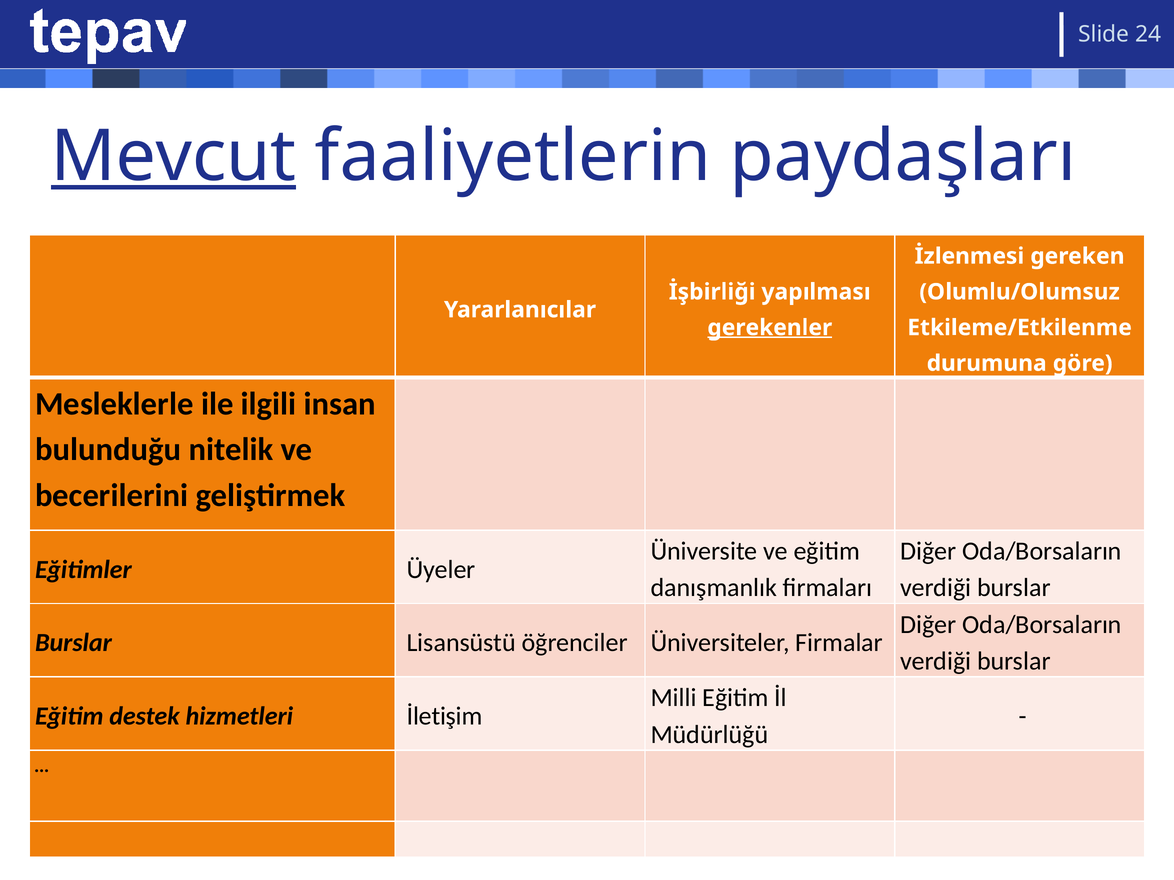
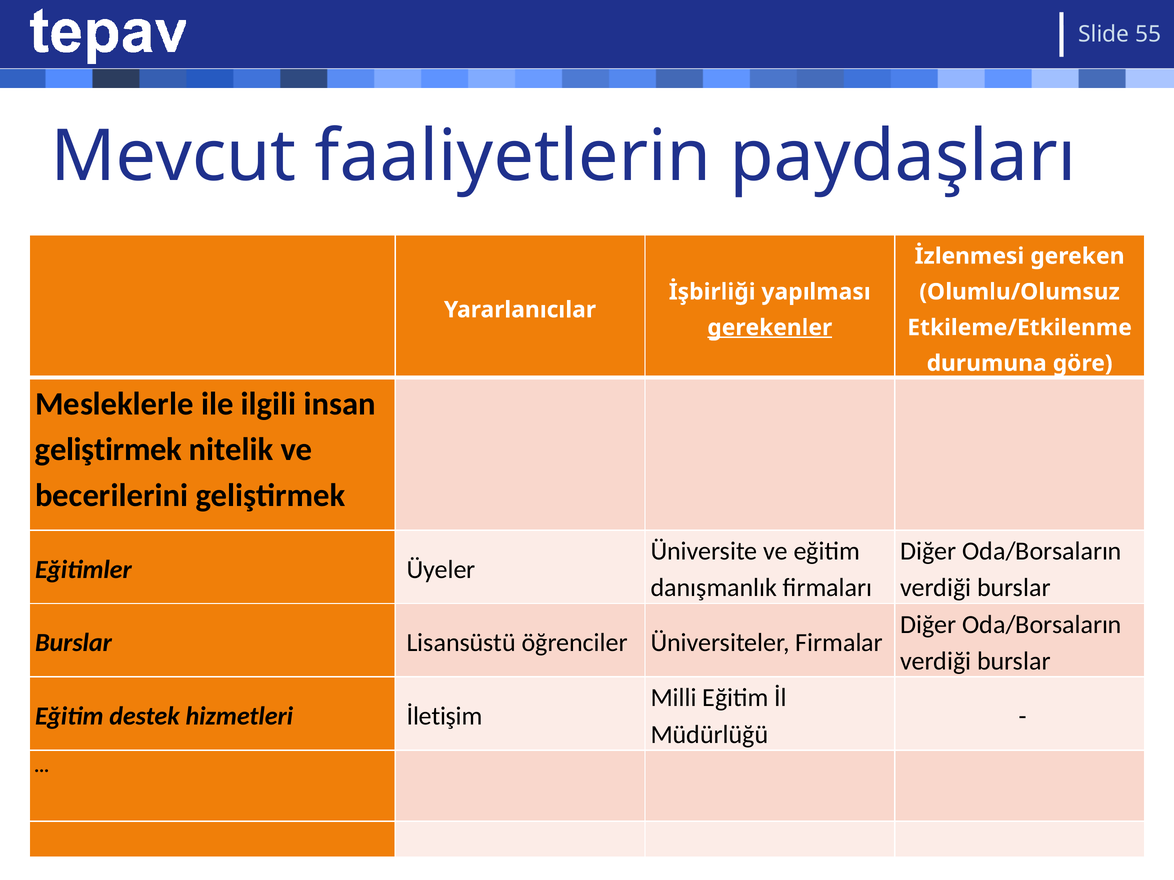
24: 24 -> 55
Mevcut underline: present -> none
bulunduğu at (108, 450): bulunduğu -> geliştirmek
